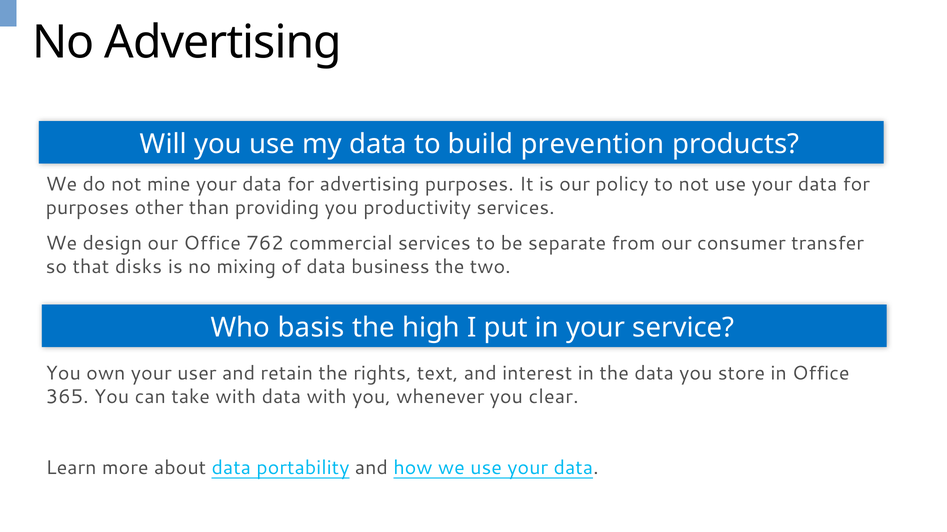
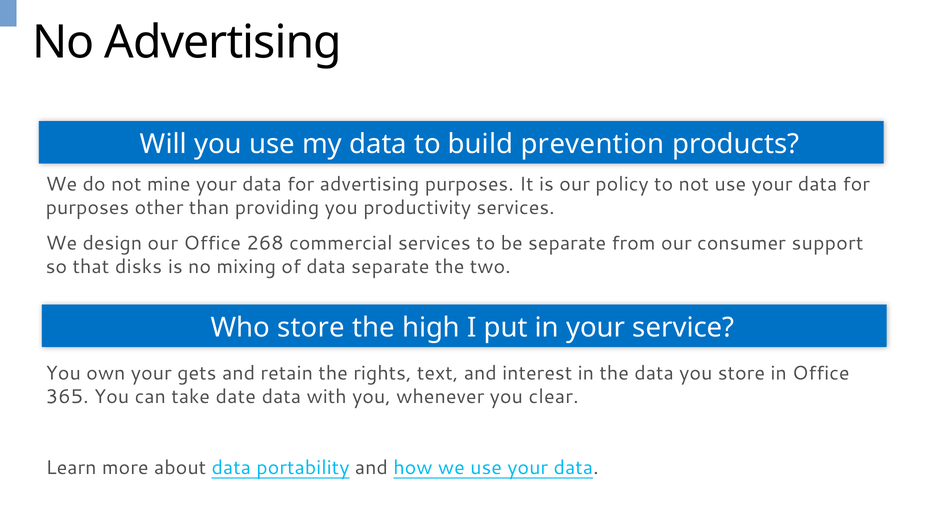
762: 762 -> 268
transfer: transfer -> support
data business: business -> separate
Who basis: basis -> store
user: user -> gets
take with: with -> date
